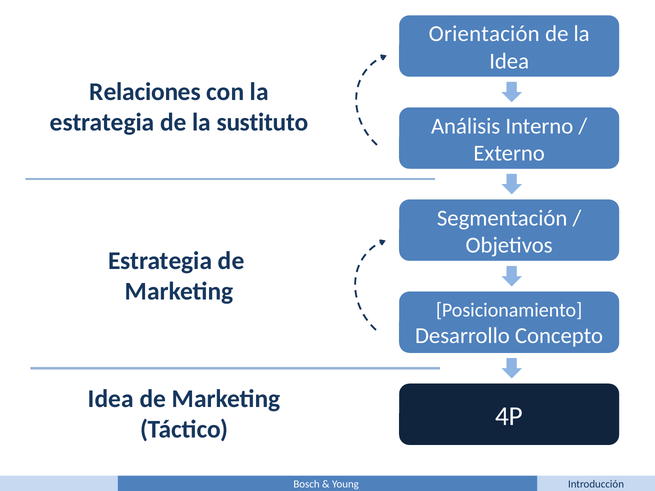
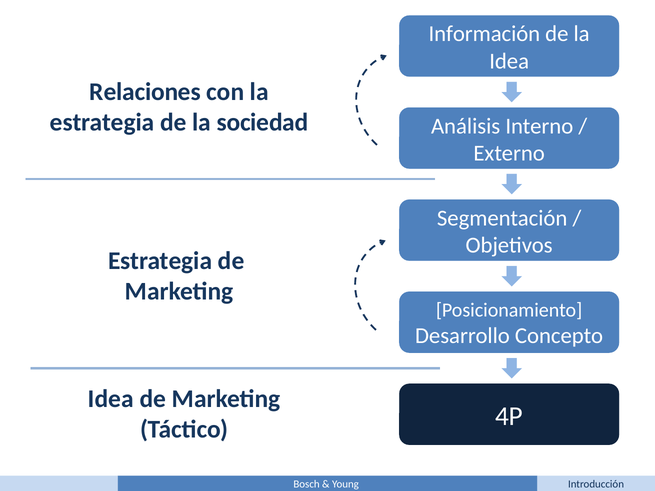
Orientación: Orientación -> Información
sustituto: sustituto -> sociedad
